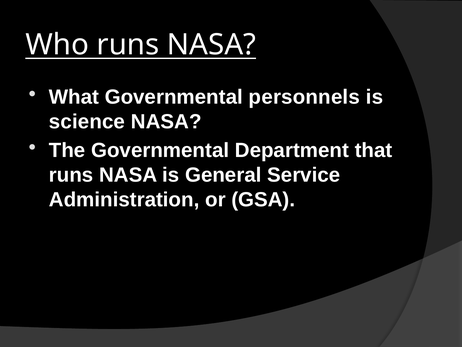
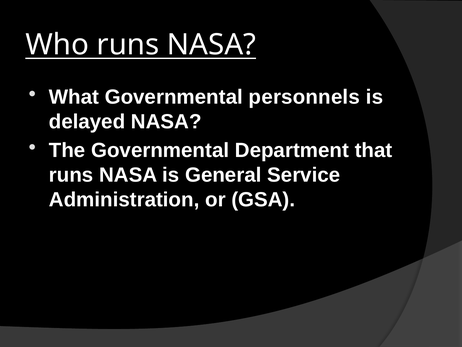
science: science -> delayed
